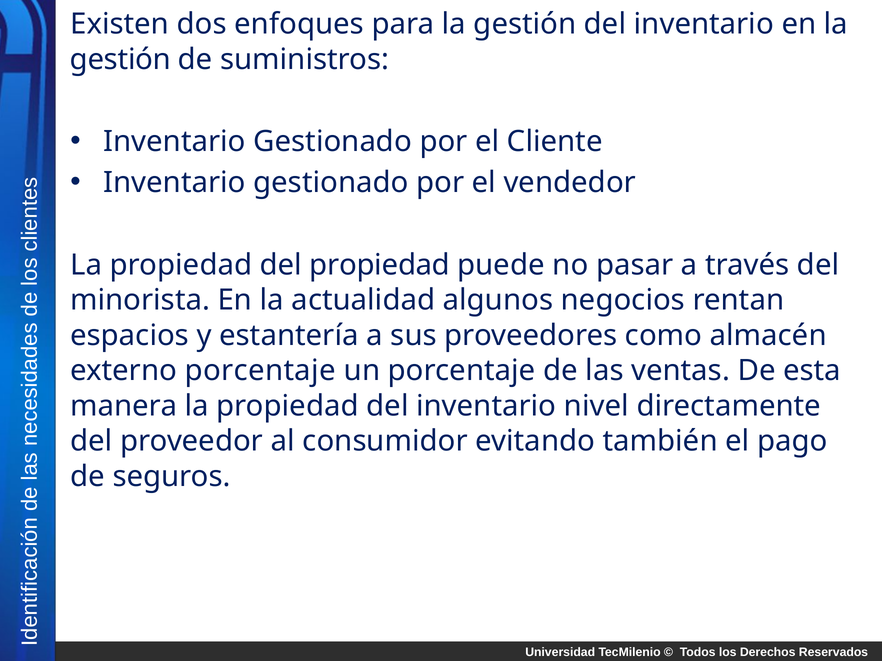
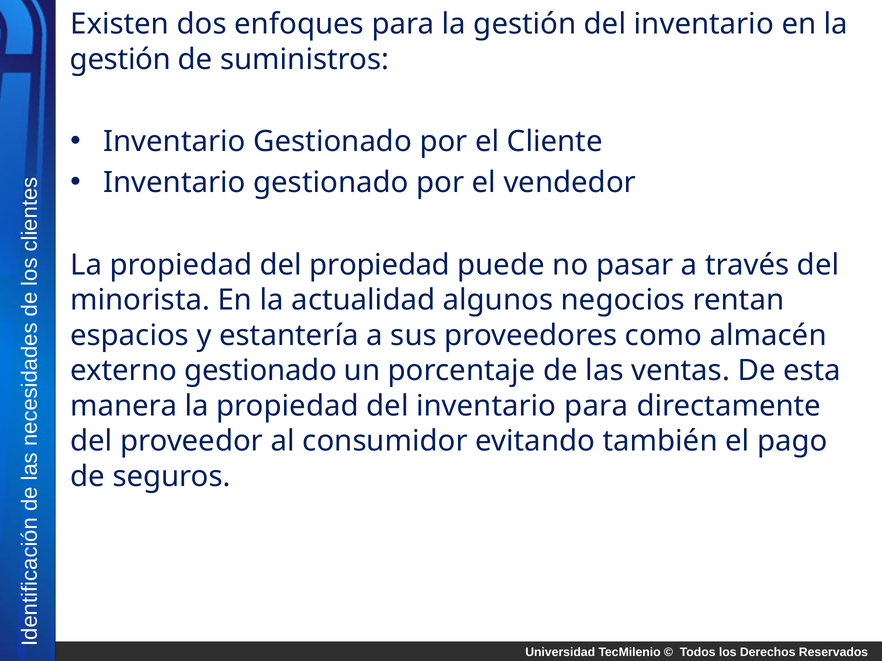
externo porcentaje: porcentaje -> gestionado
inventario nivel: nivel -> para
